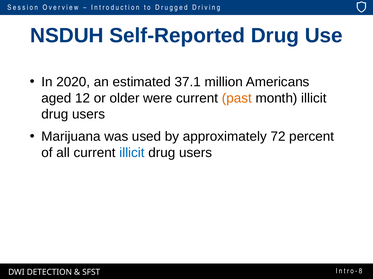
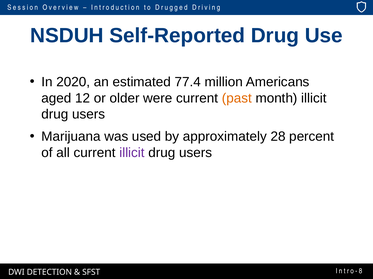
37.1: 37.1 -> 77.4
72: 72 -> 28
illicit at (132, 153) colour: blue -> purple
